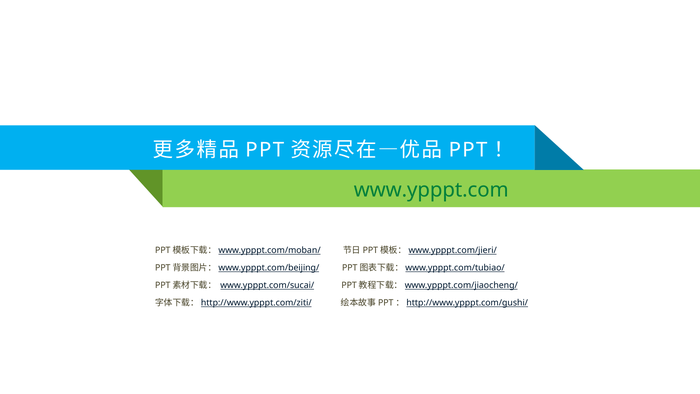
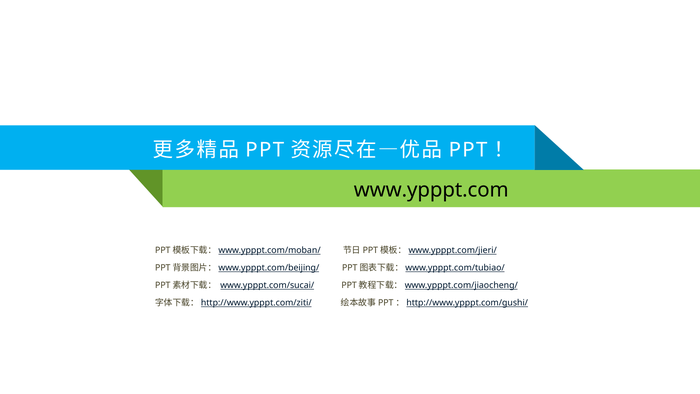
www.ypppt.com colour: green -> black
